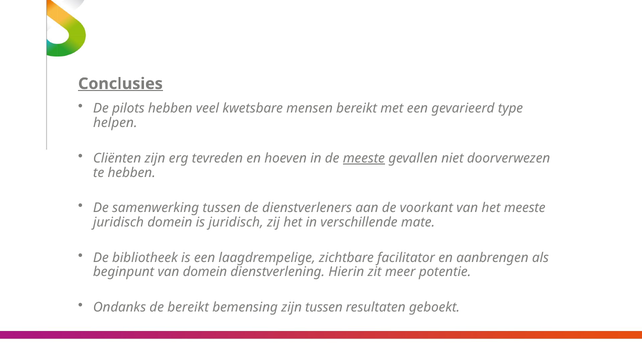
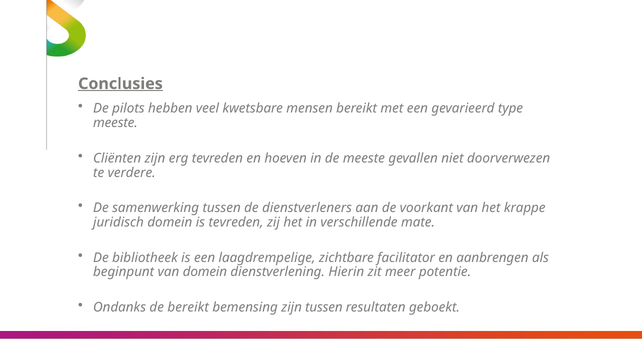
helpen at (115, 123): helpen -> meeste
meeste at (364, 158) underline: present -> none
te hebben: hebben -> verdere
het meeste: meeste -> krappe
is juridisch: juridisch -> tevreden
